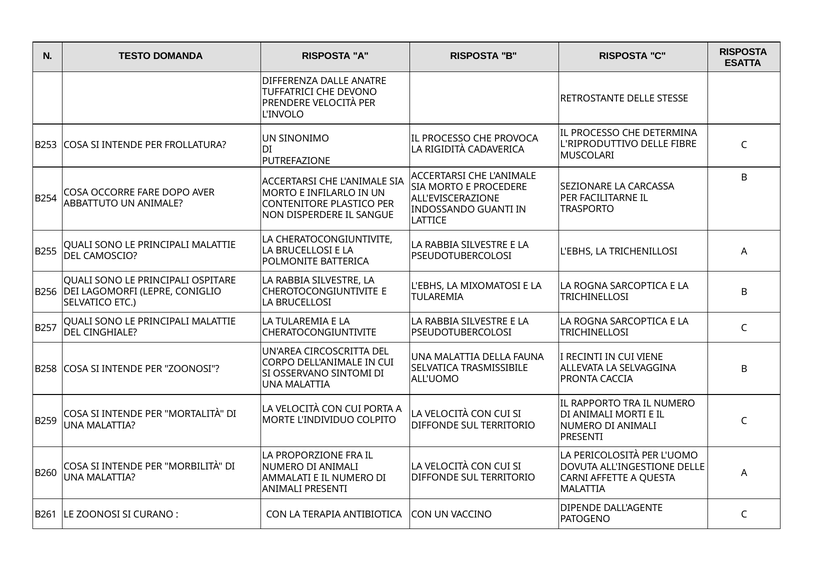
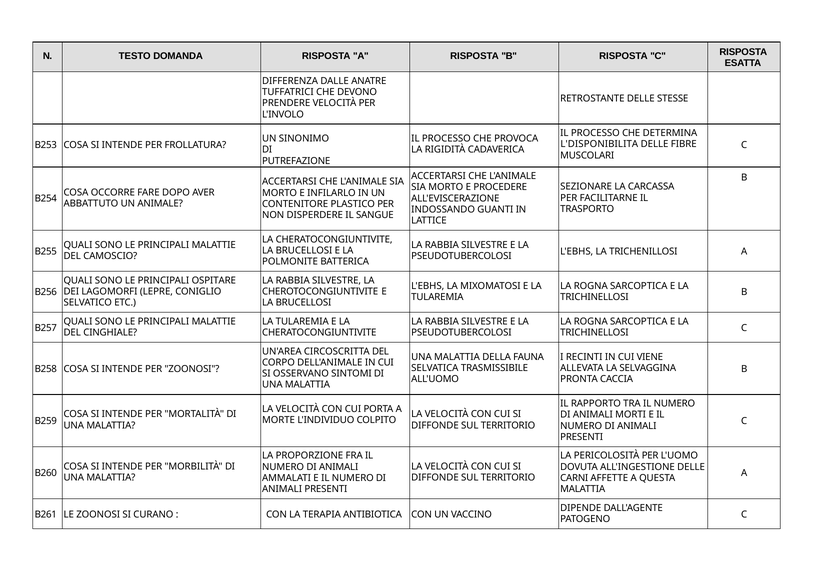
L'RIPRODUTTIVO: L'RIPRODUTTIVO -> L'DISPONIBILITA
